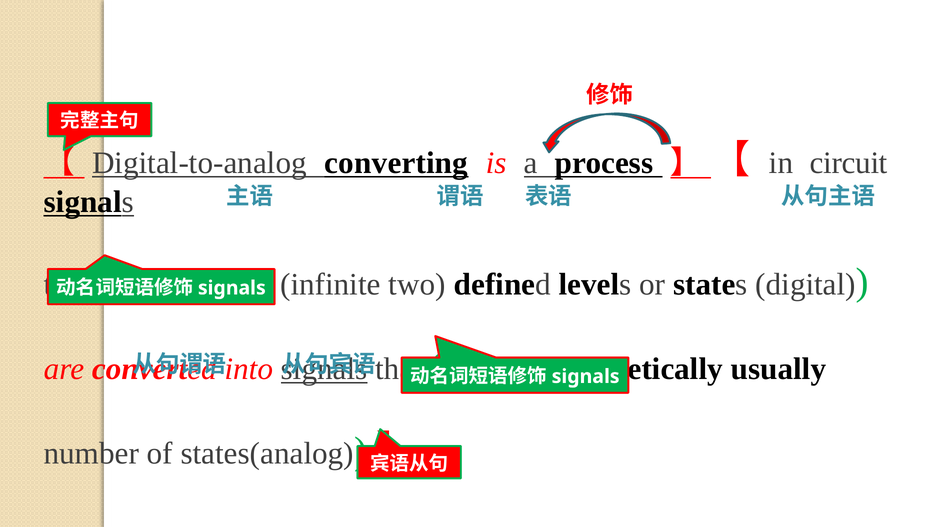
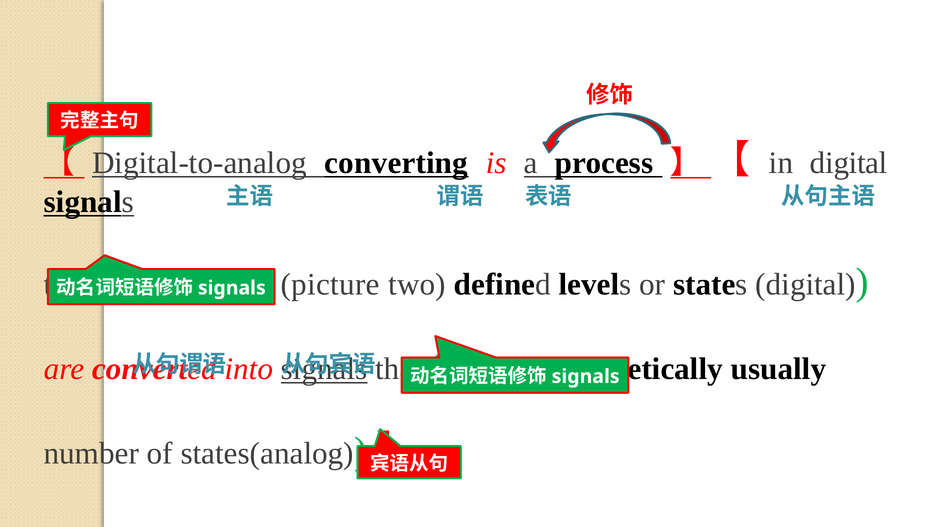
circuit at (849, 163): circuit -> digital
infinite: infinite -> picture
